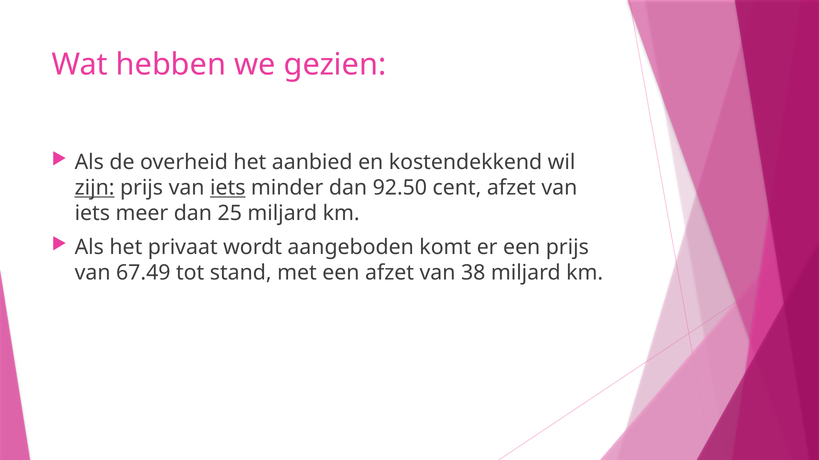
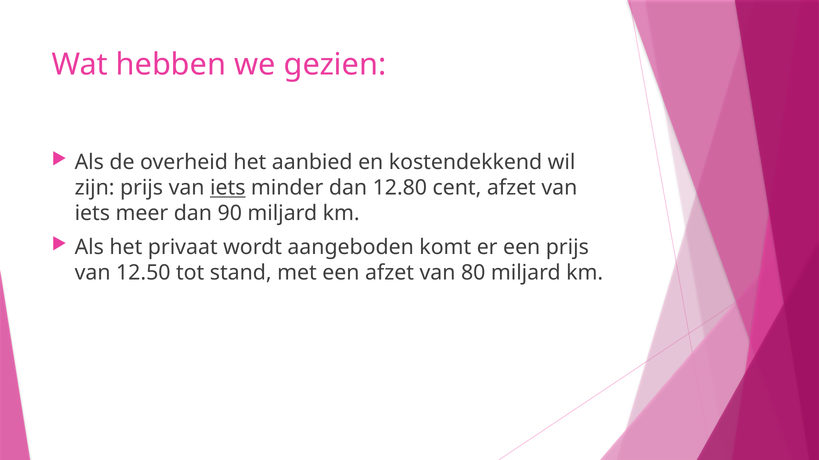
zijn underline: present -> none
92.50: 92.50 -> 12.80
25: 25 -> 90
67.49: 67.49 -> 12.50
38: 38 -> 80
